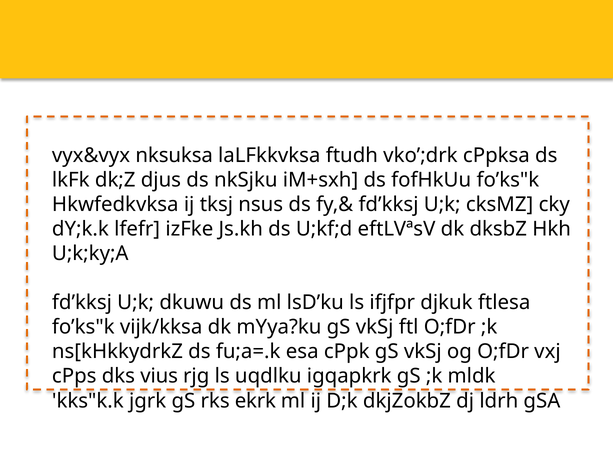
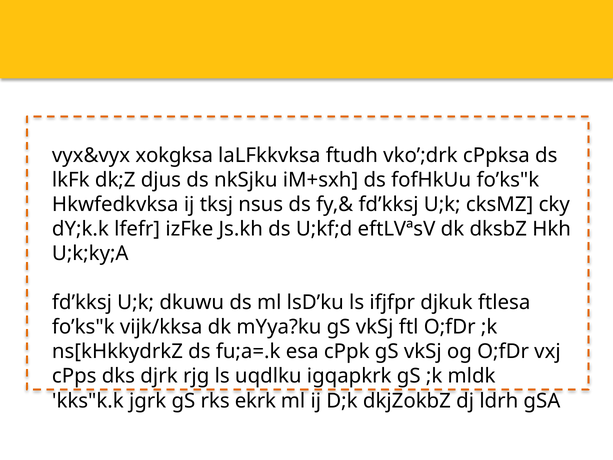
nksuksa: nksuksa -> xokgksa
vius: vius -> djrk
